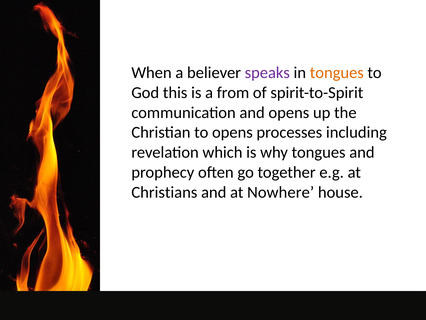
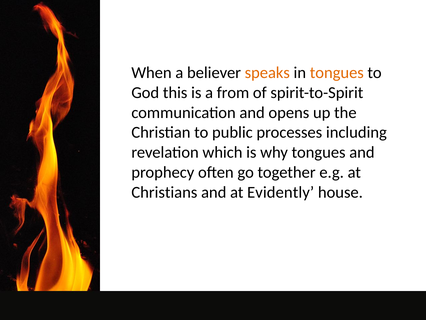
speaks colour: purple -> orange
to opens: opens -> public
Nowhere: Nowhere -> Evidently
